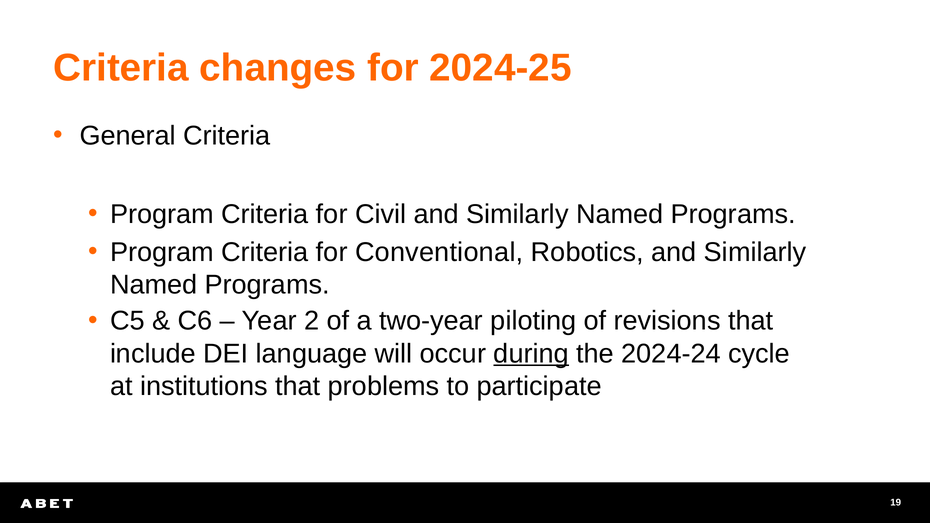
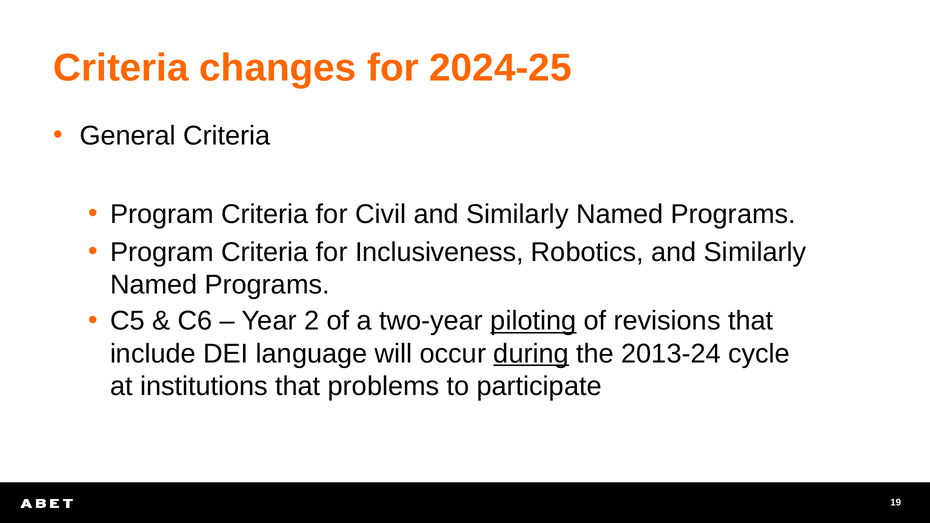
Conventional: Conventional -> Inclusiveness
piloting underline: none -> present
2024-24: 2024-24 -> 2013-24
